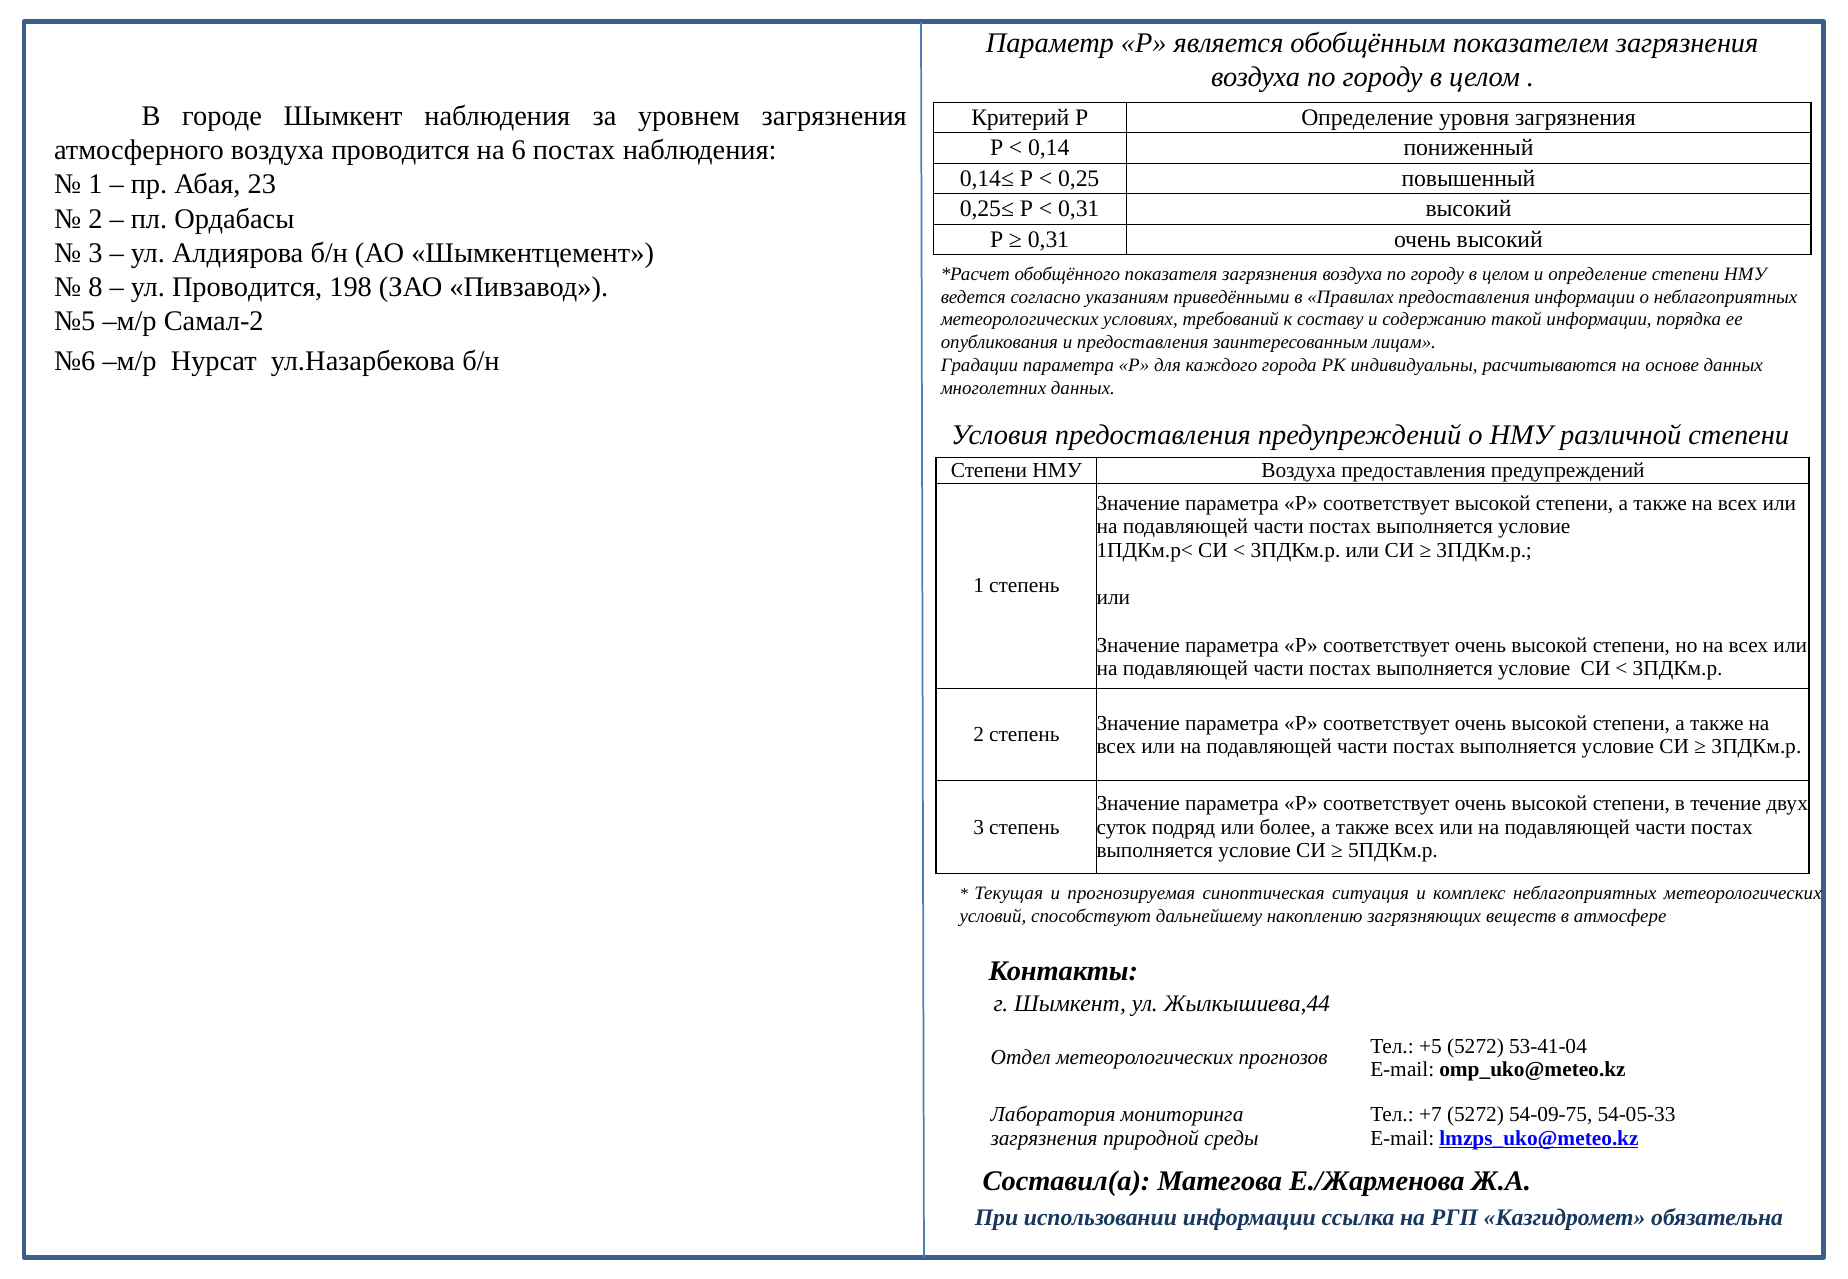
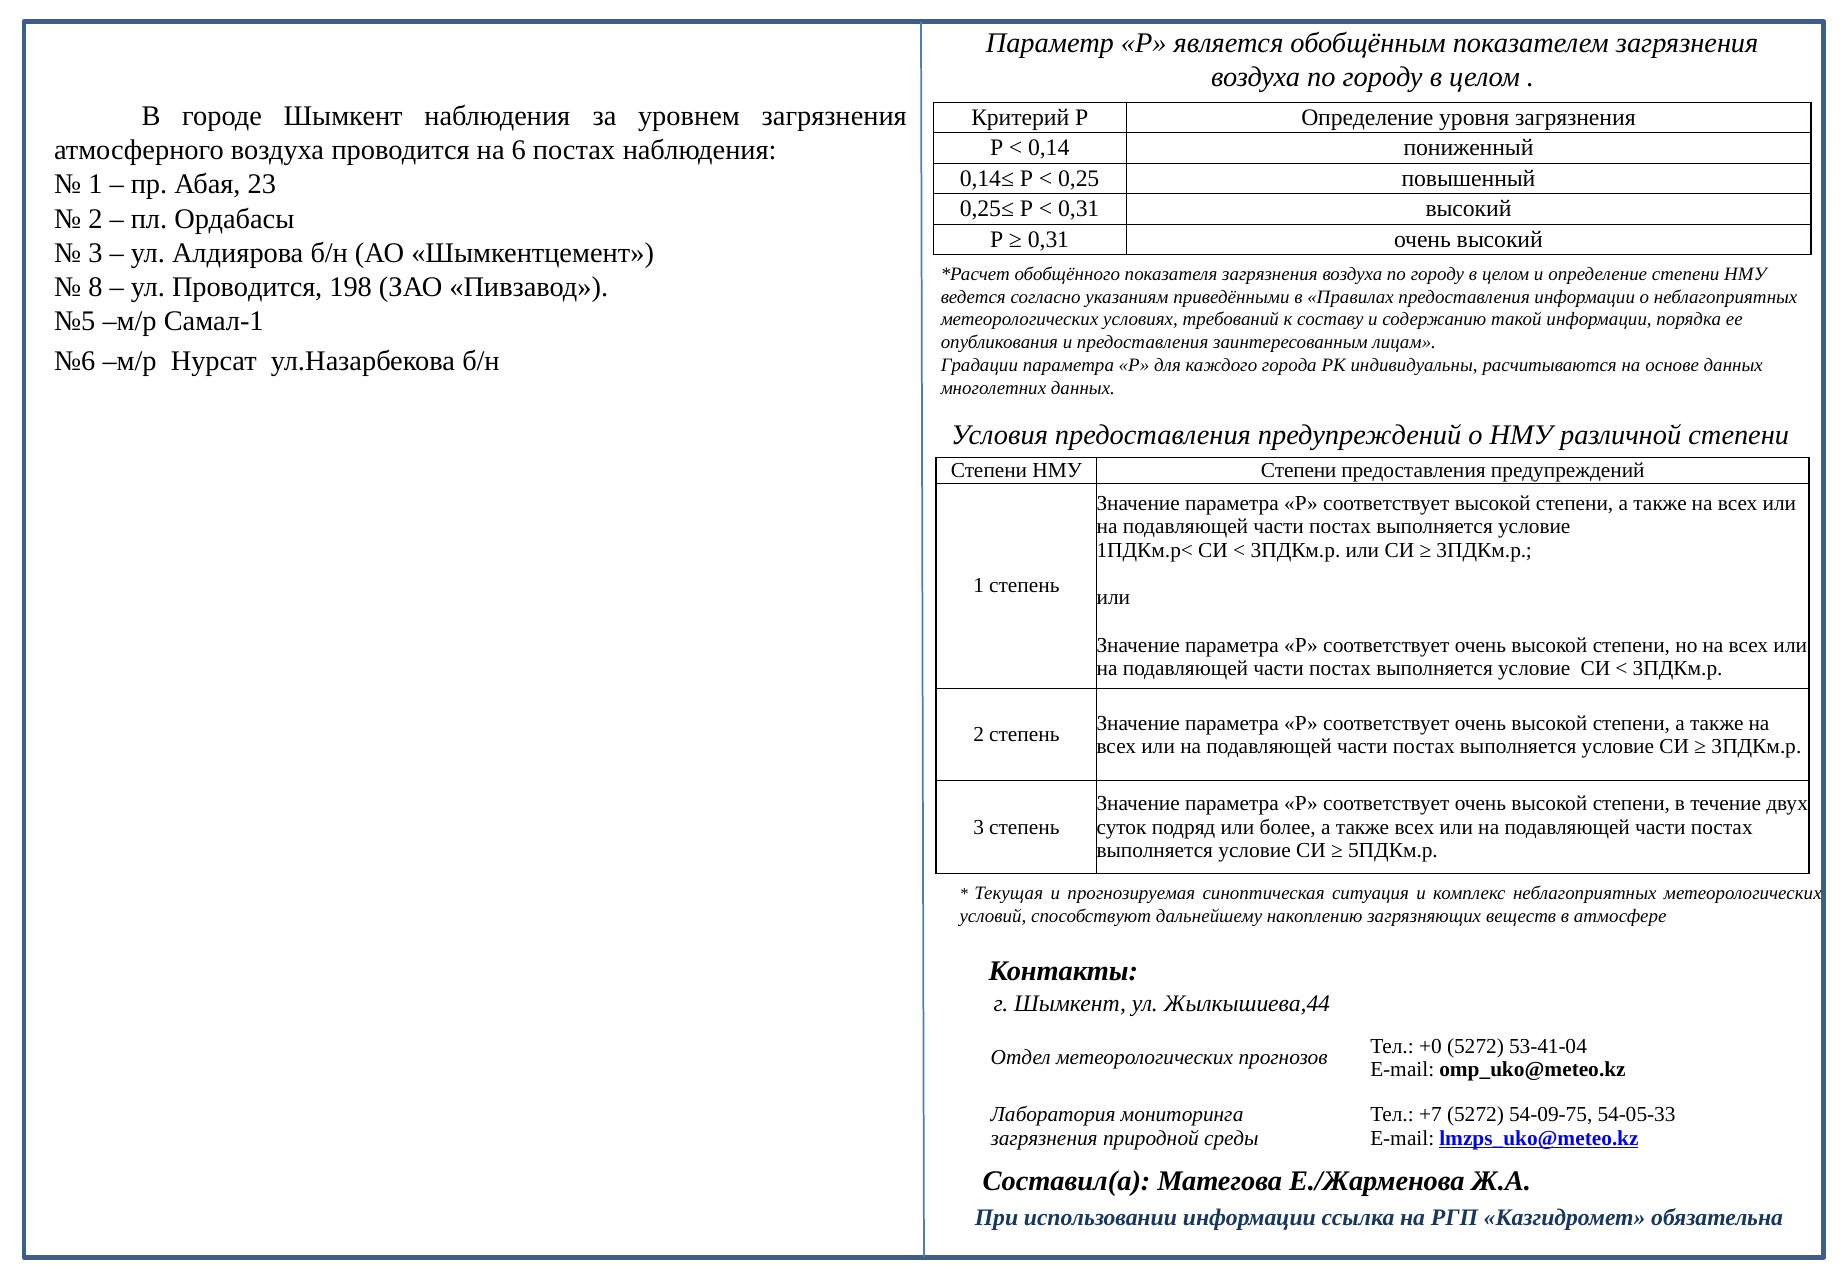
Самал-2: Самал-2 -> Самал-1
НМУ Воздуха: Воздуха -> Степени
+5: +5 -> +0
